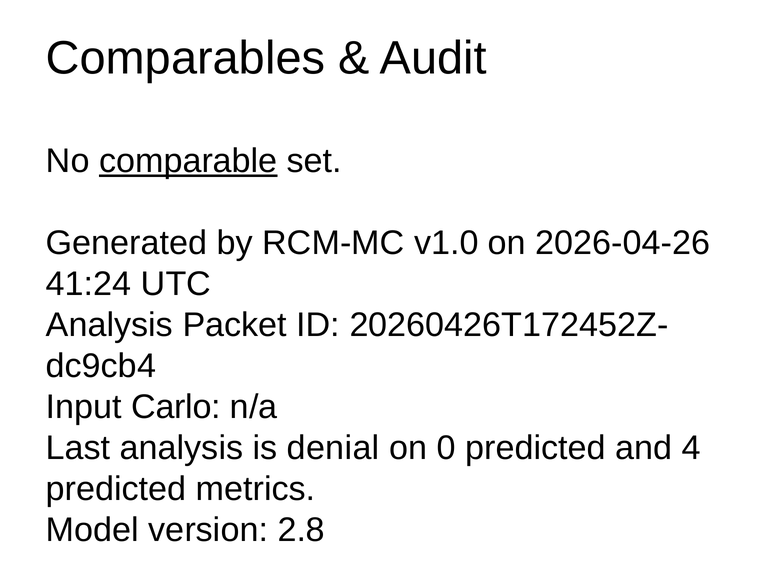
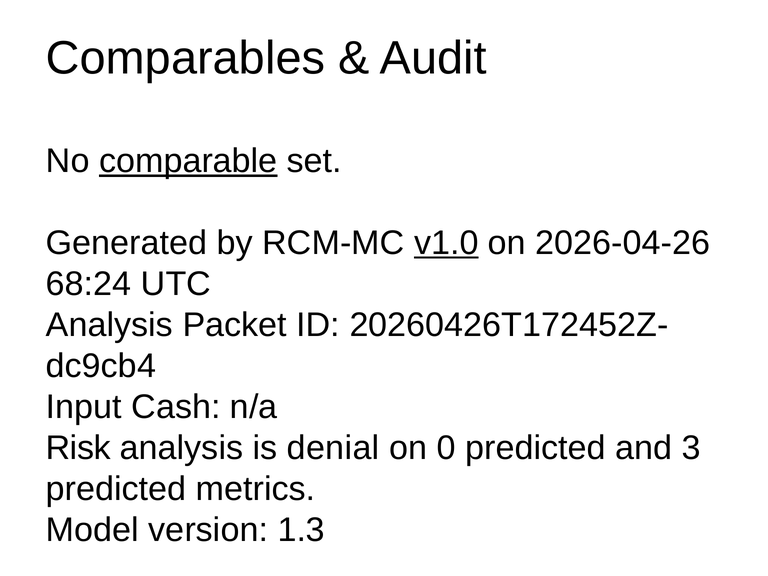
v1.0 underline: none -> present
41:24: 41:24 -> 68:24
Carlo: Carlo -> Cash
Last: Last -> Risk
4: 4 -> 3
2.8: 2.8 -> 1.3
